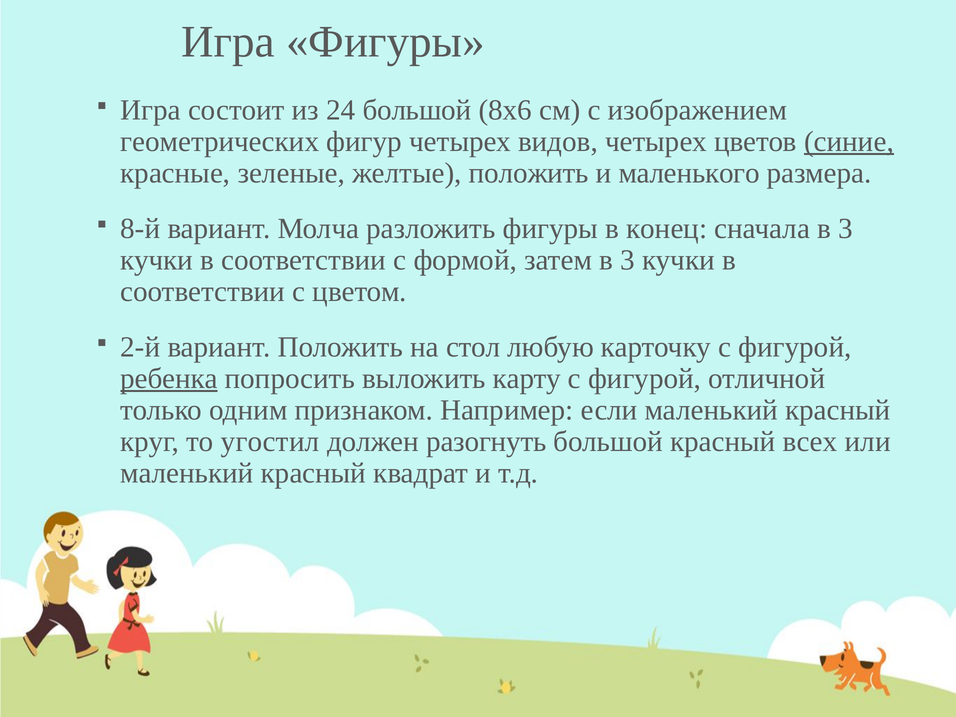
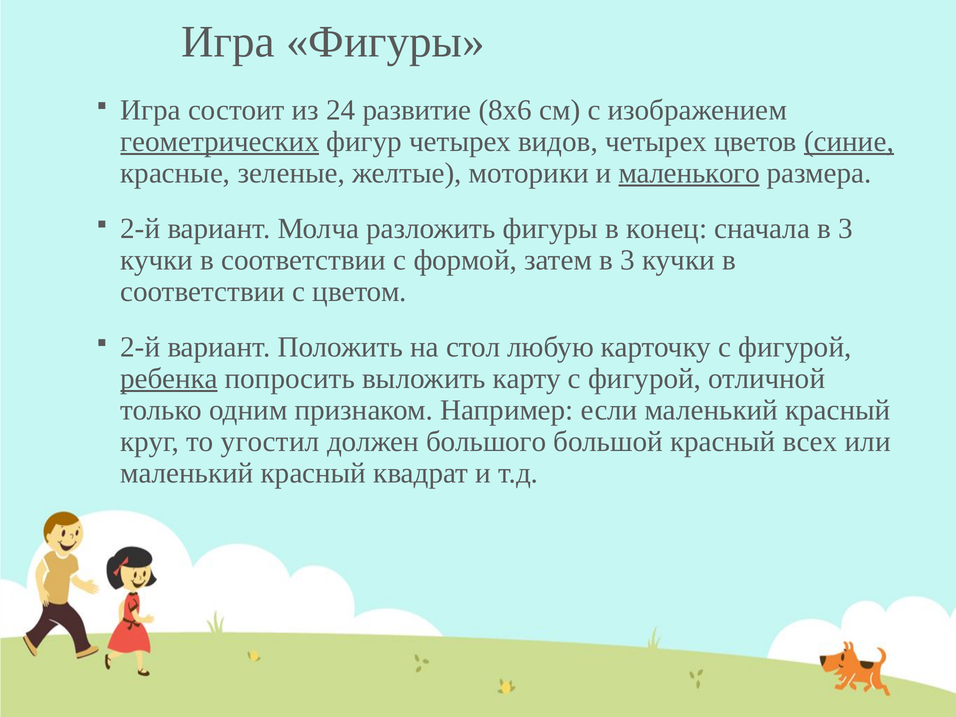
24 большой: большой -> развитие
геометрических underline: none -> present
желтые положить: положить -> моторики
маленького underline: none -> present
8-й at (140, 228): 8-й -> 2-й
разогнуть: разогнуть -> большого
